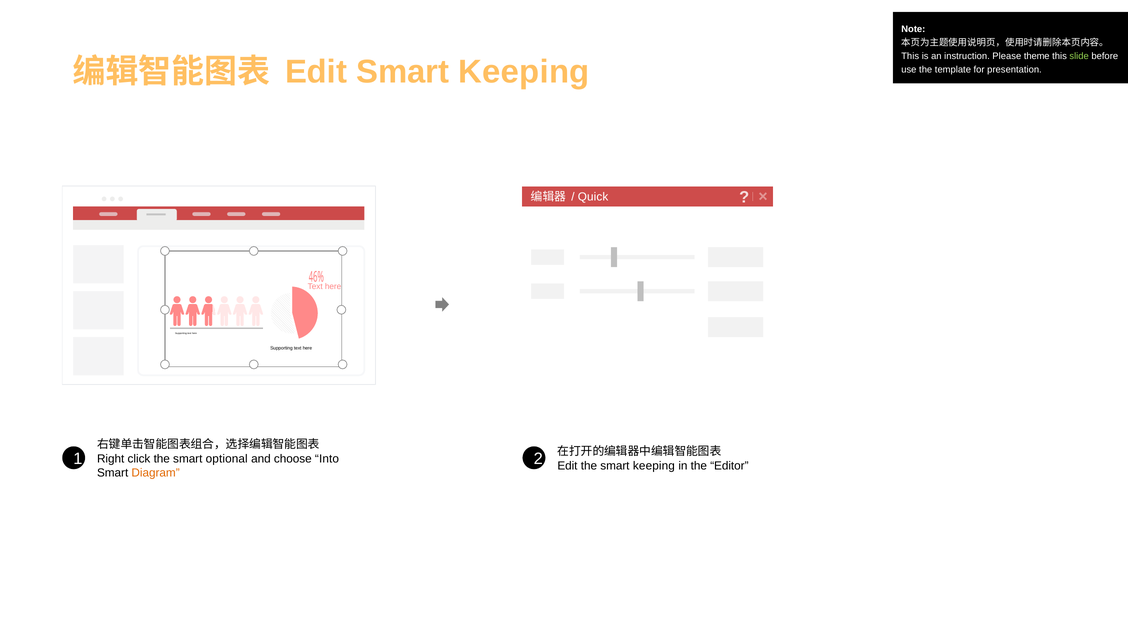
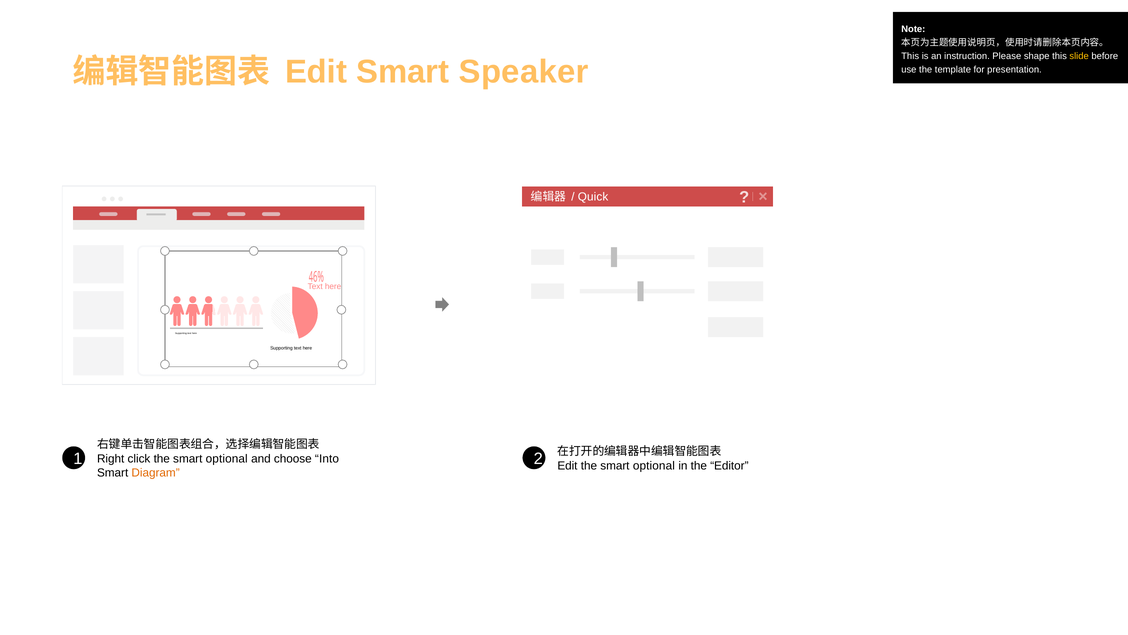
theme: theme -> shape
slide colour: light green -> yellow
Edit Smart Keeping: Keeping -> Speaker
Edit the smart keeping: keeping -> optional
